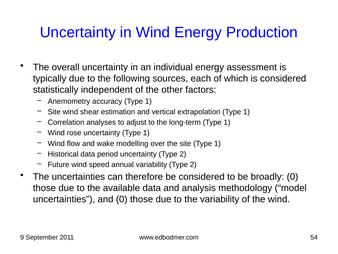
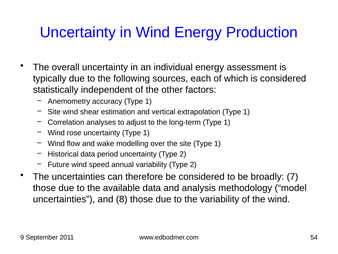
broadly 0: 0 -> 7
and 0: 0 -> 8
